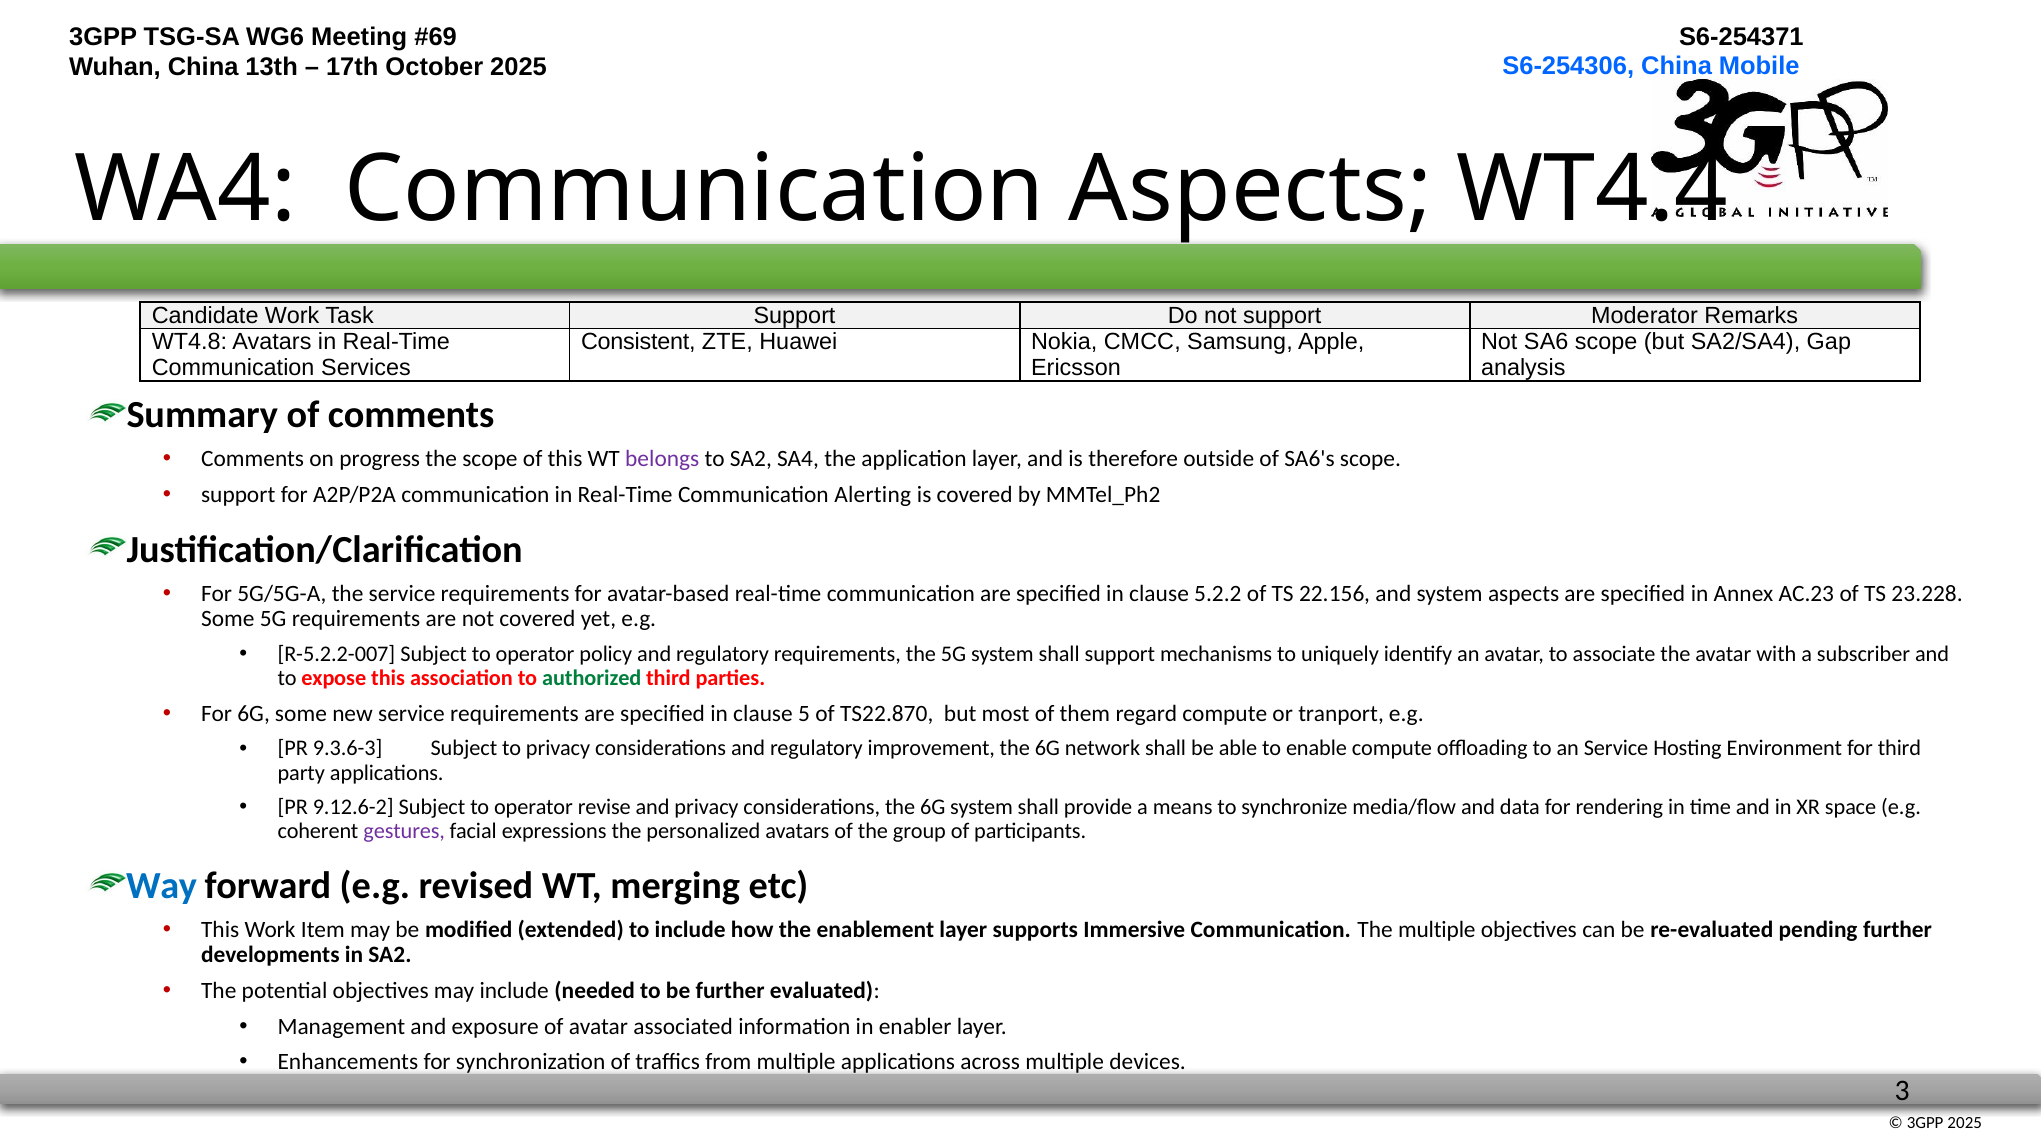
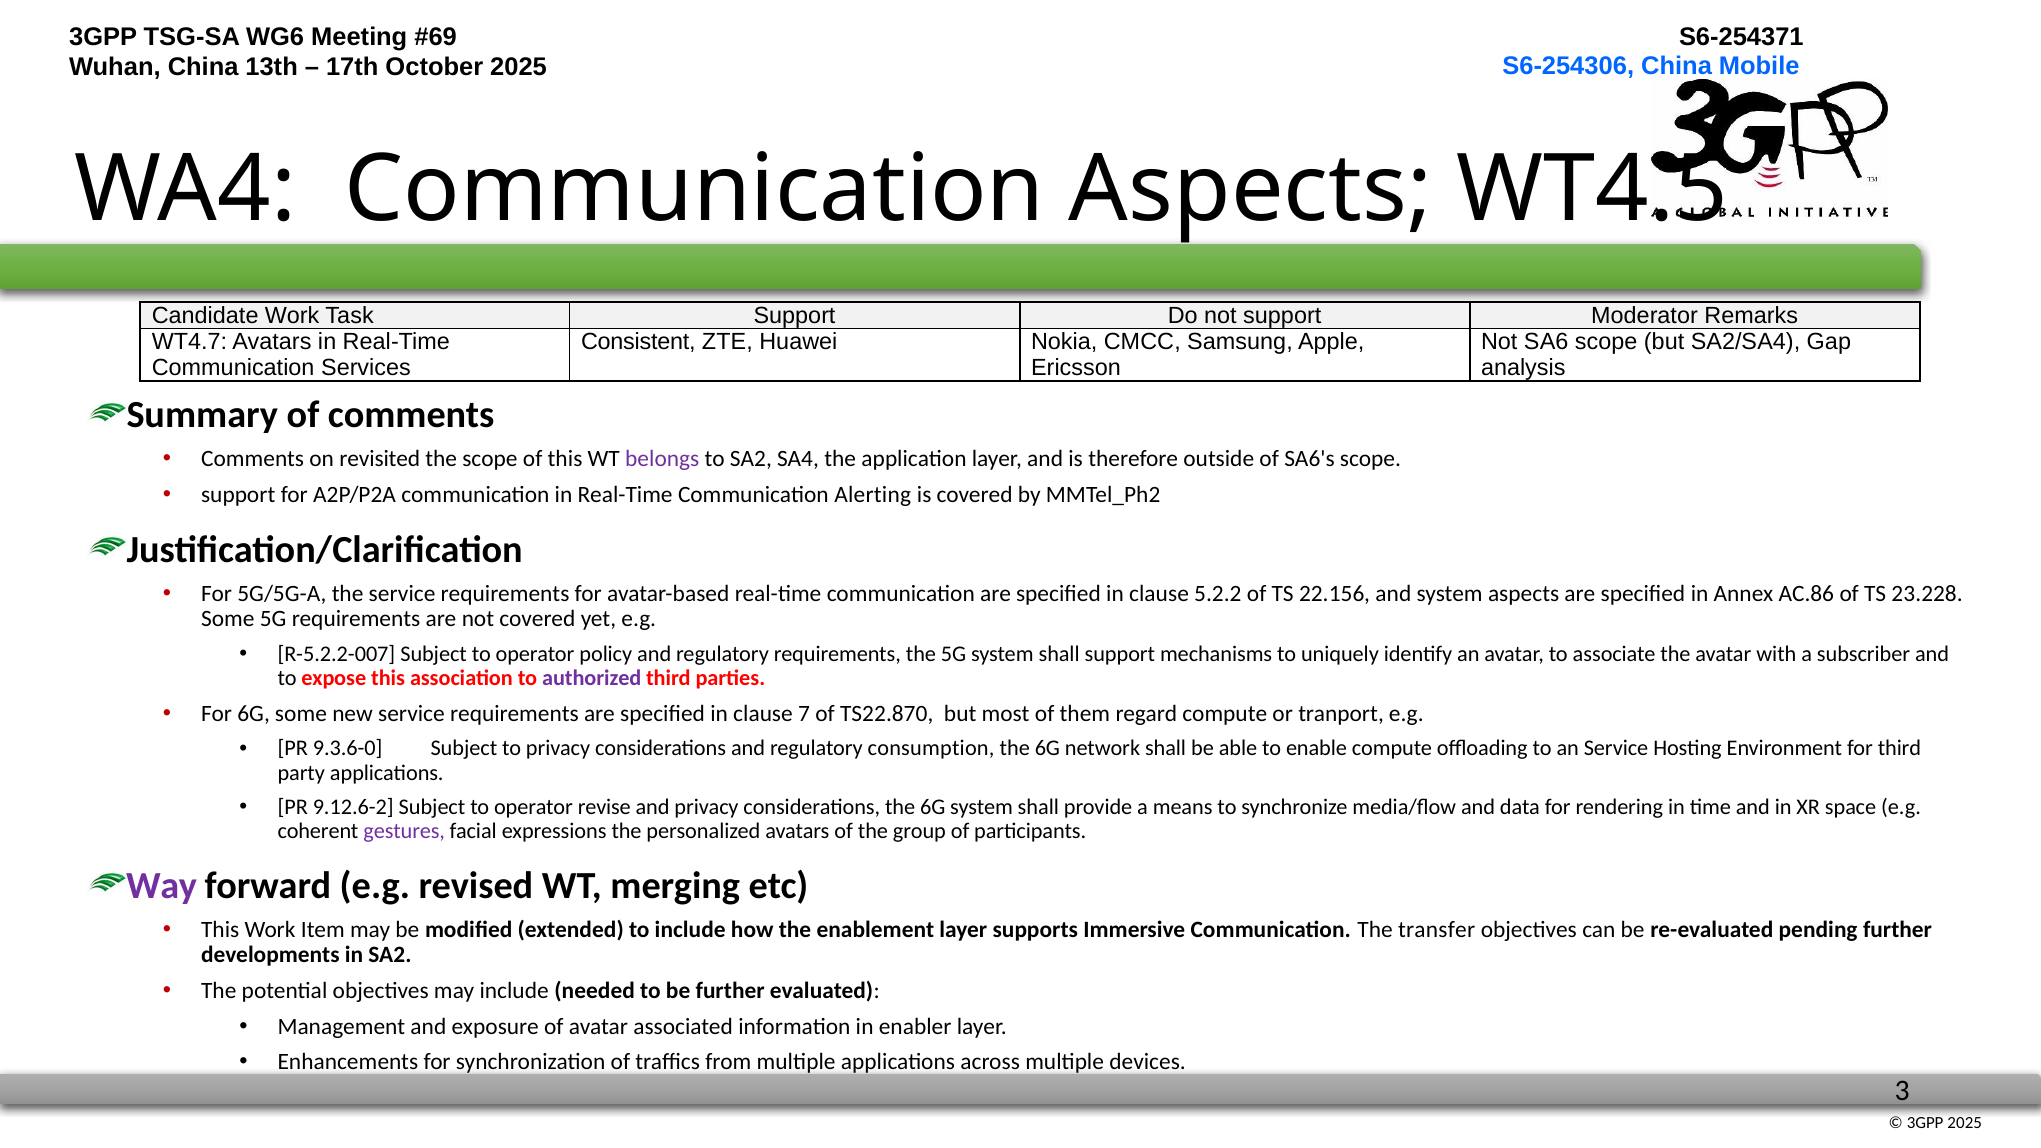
WT4.4: WT4.4 -> WT4.5
WT4.8: WT4.8 -> WT4.7
progress: progress -> revisited
AC.23: AC.23 -> AC.86
authorized colour: green -> purple
5: 5 -> 7
9.3.6-3: 9.3.6-3 -> 9.3.6-0
improvement: improvement -> consumption
Way colour: blue -> purple
The multiple: multiple -> transfer
